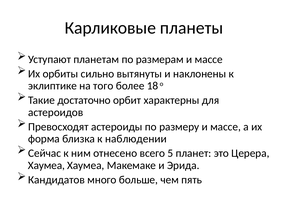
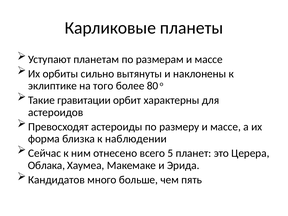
18: 18 -> 80
достаточно: достаточно -> гравитации
Хаумеа at (46, 165): Хаумеа -> Облака
